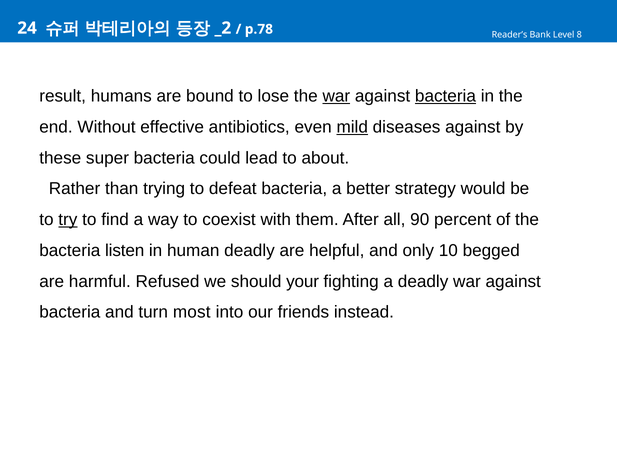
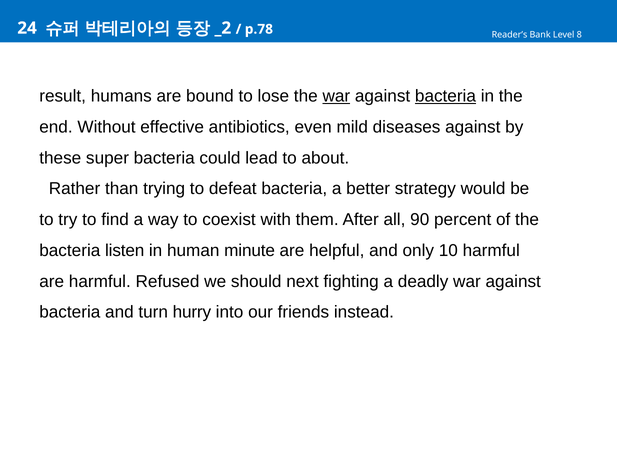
mild underline: present -> none
try underline: present -> none
human deadly: deadly -> minute
10 begged: begged -> harmful
your: your -> next
most: most -> hurry
